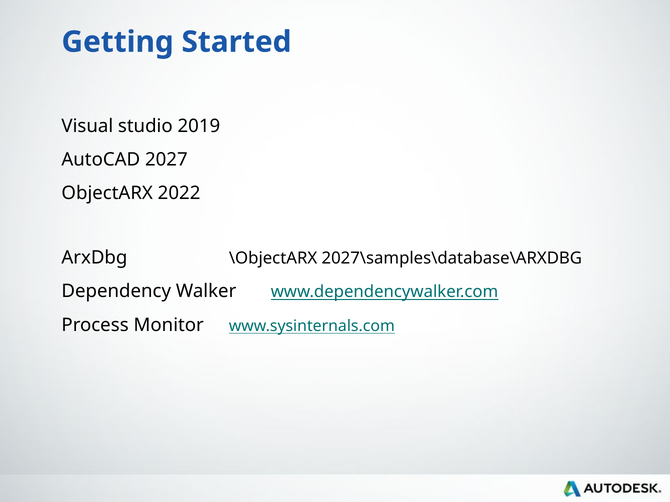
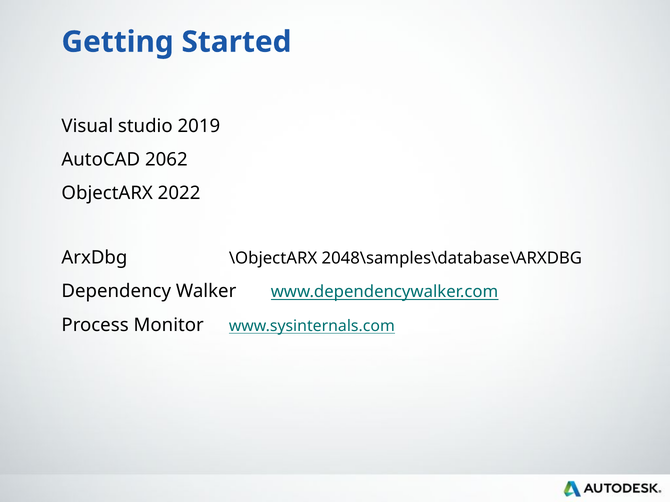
2027: 2027 -> 2062
2027\samples\database\ARXDBG: 2027\samples\database\ARXDBG -> 2048\samples\database\ARXDBG
